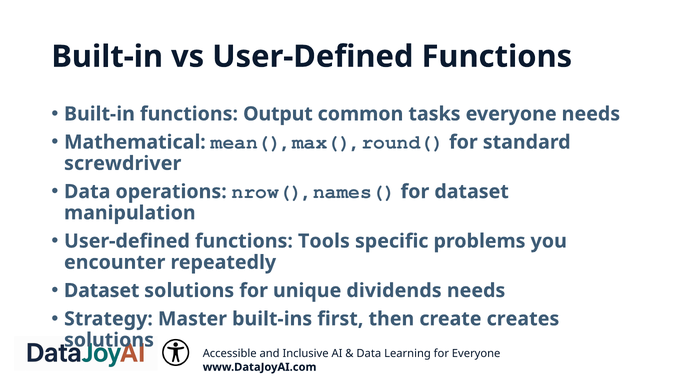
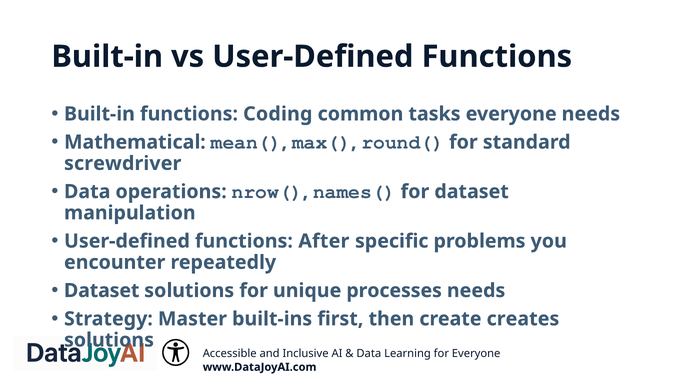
Output: Output -> Coding
Tools: Tools -> After
dividends: dividends -> processes
